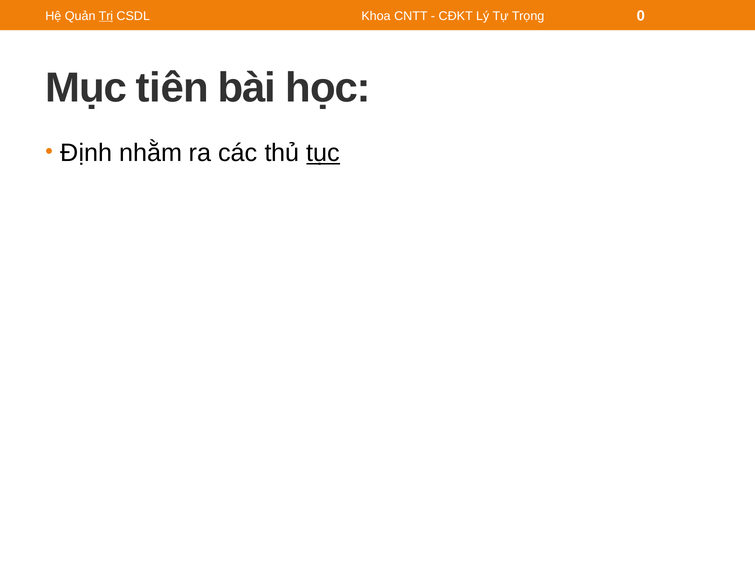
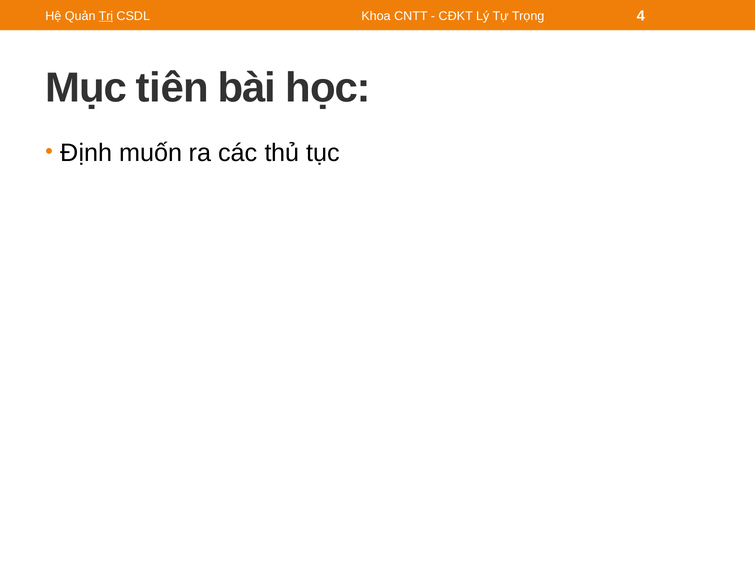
0: 0 -> 4
nhằm: nhằm -> muốn
tục underline: present -> none
